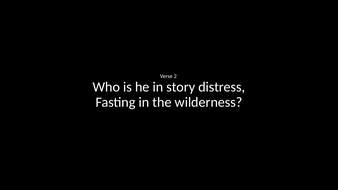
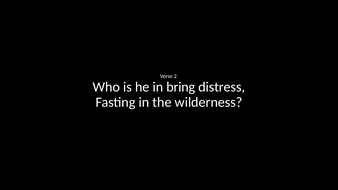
story: story -> bring
